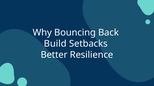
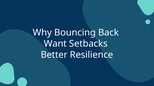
Build: Build -> Want
